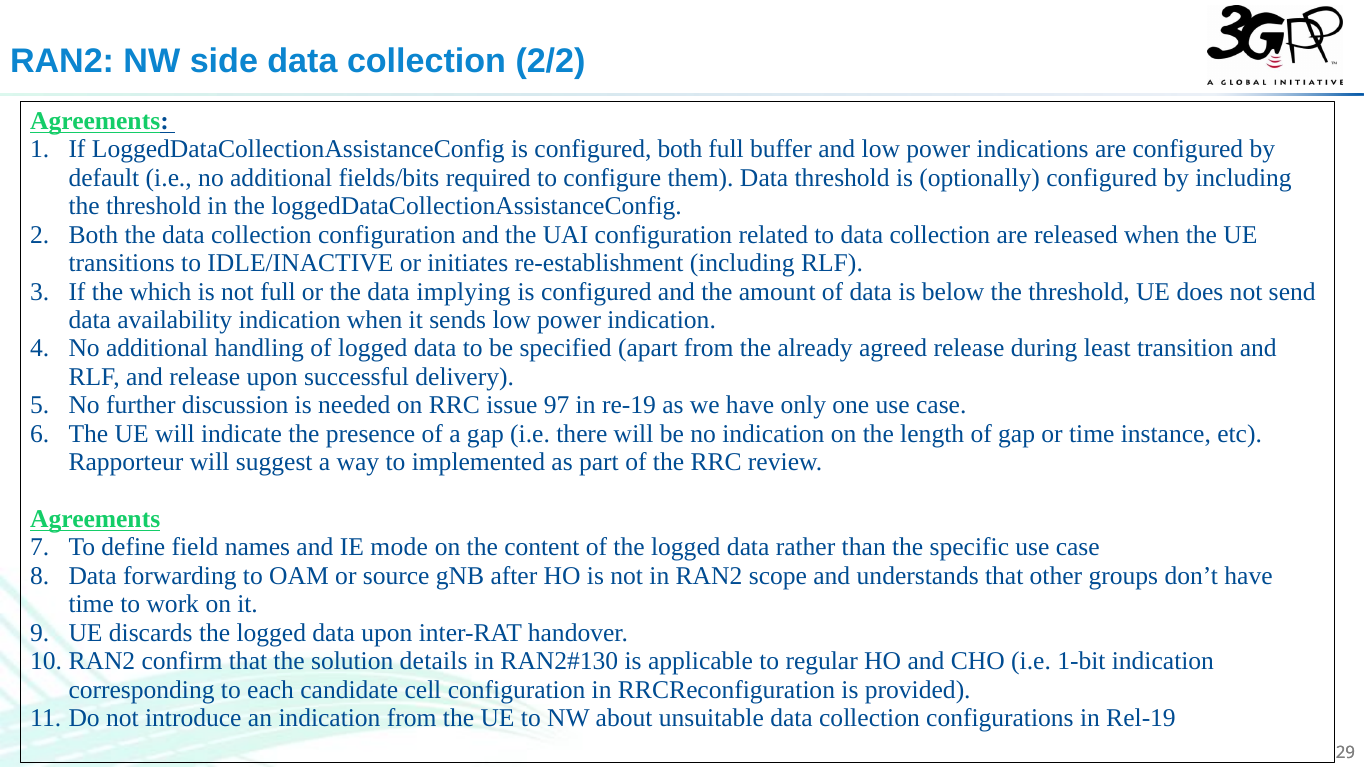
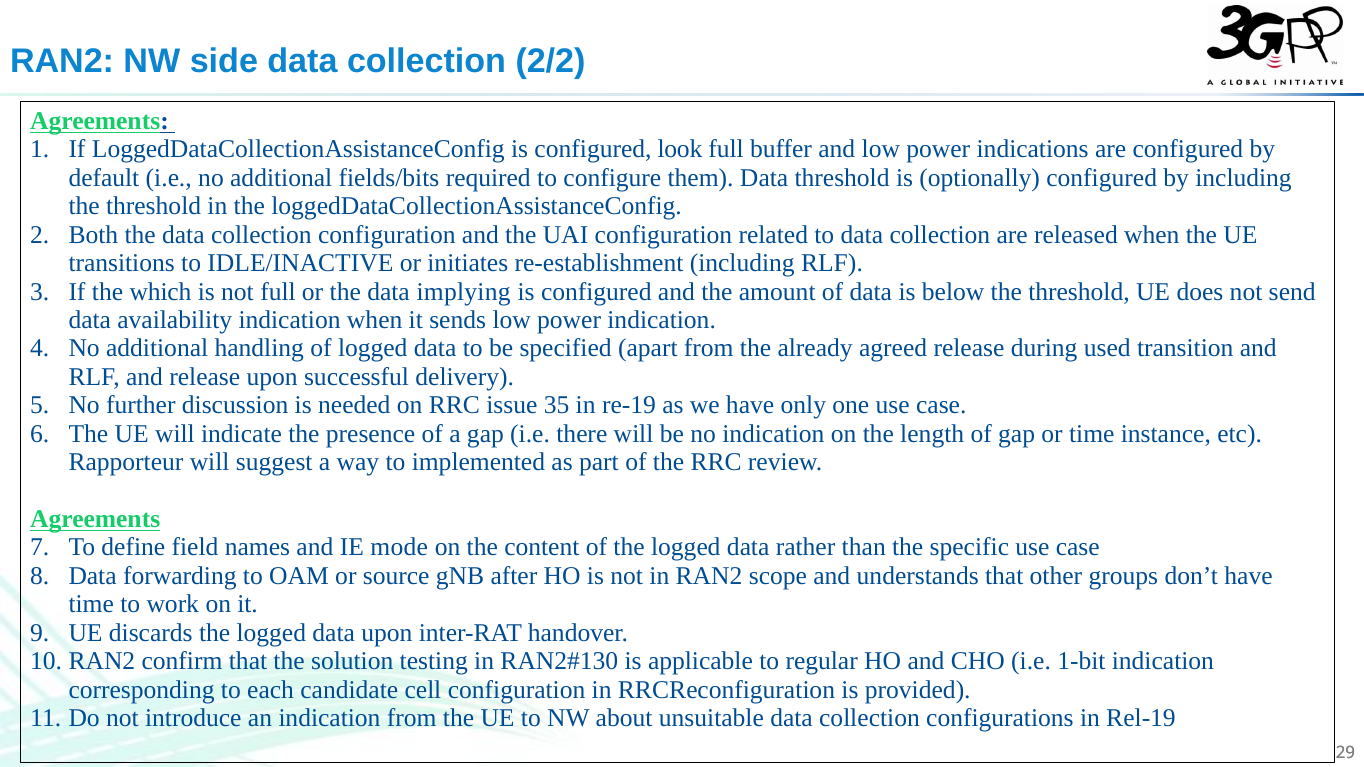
configured both: both -> look
least: least -> used
97: 97 -> 35
details: details -> testing
